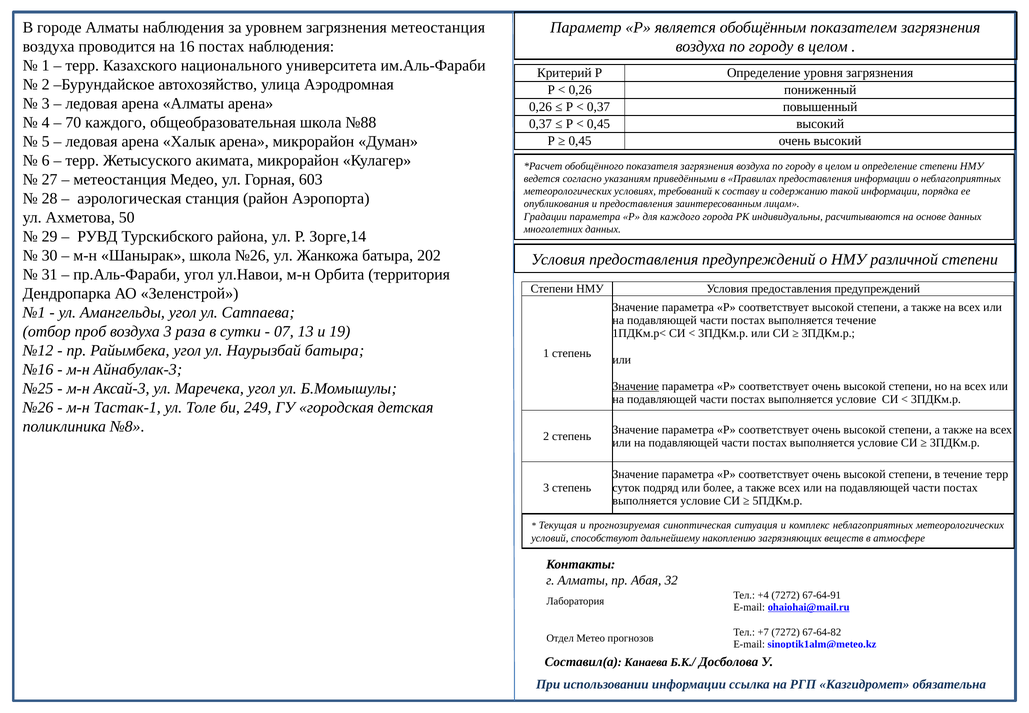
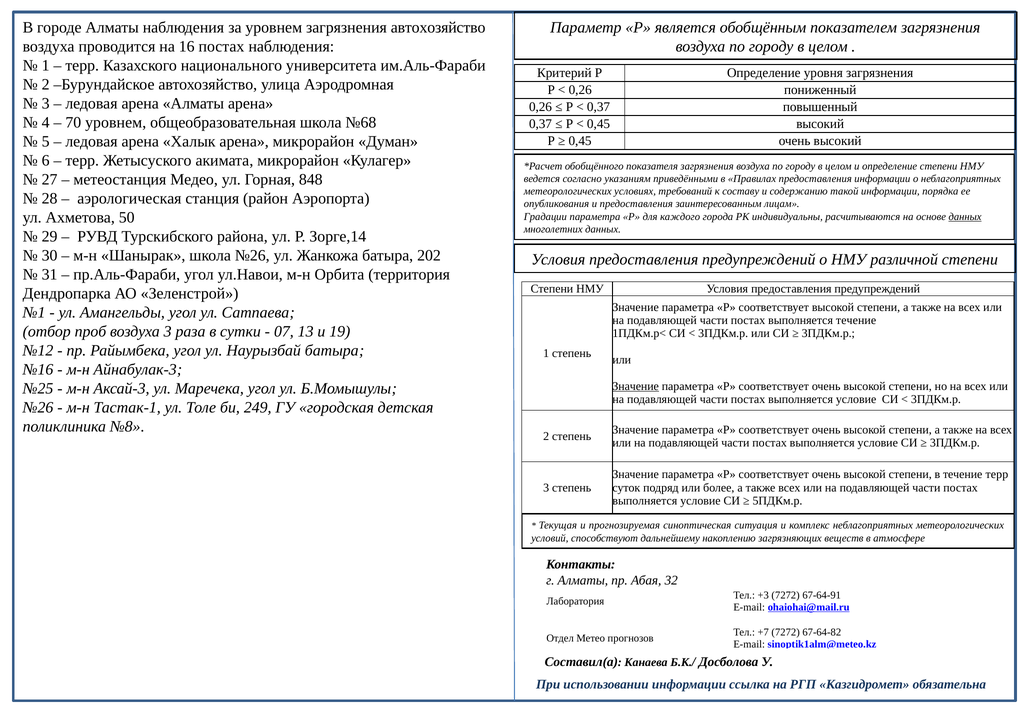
загрязнения метеостанция: метеостанция -> автохозяйство
70 каждого: каждого -> уровнем
№88: №88 -> №68
603: 603 -> 848
данных at (965, 216) underline: none -> present
+4: +4 -> +3
